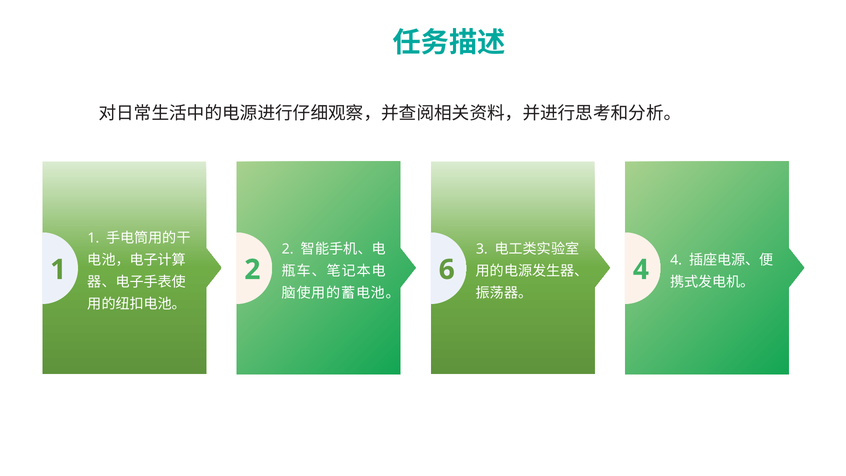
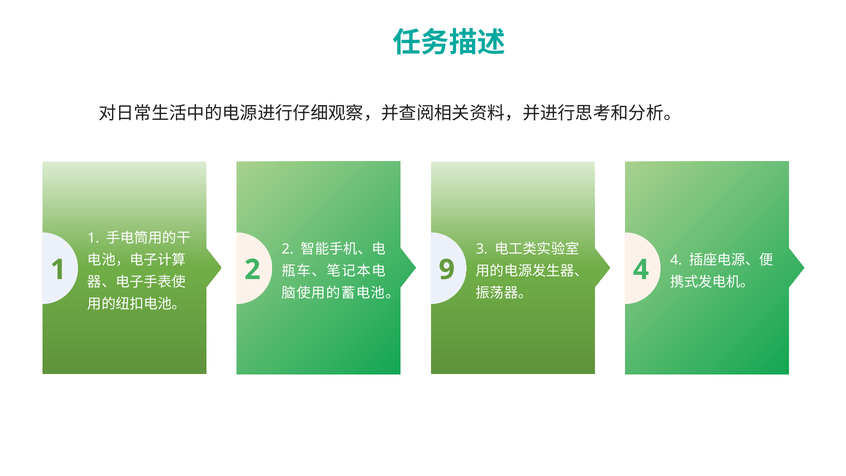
6: 6 -> 9
